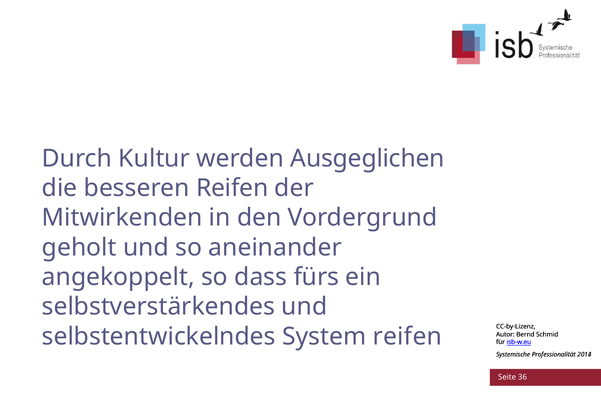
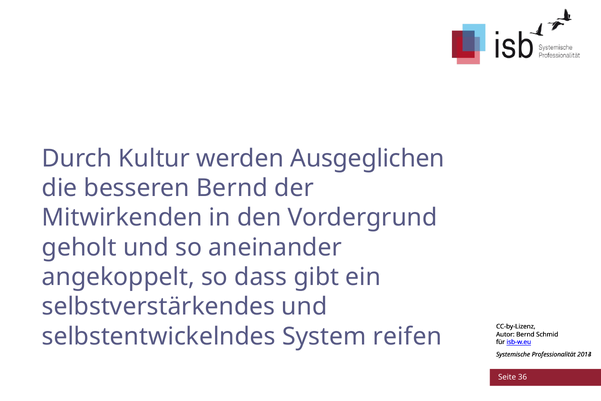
besseren Reifen: Reifen -> Bernd
fürs: fürs -> gibt
